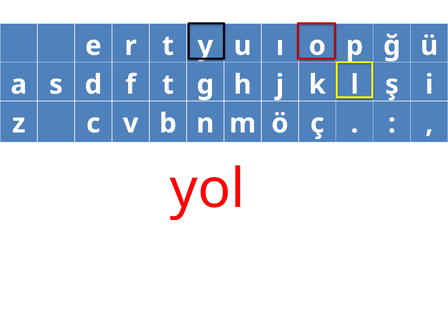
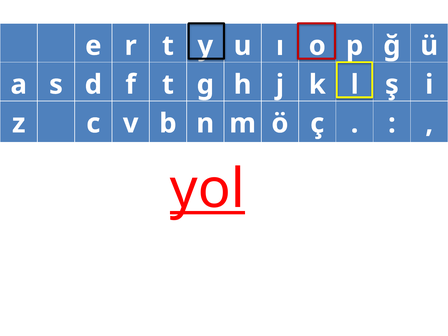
yol underline: none -> present
